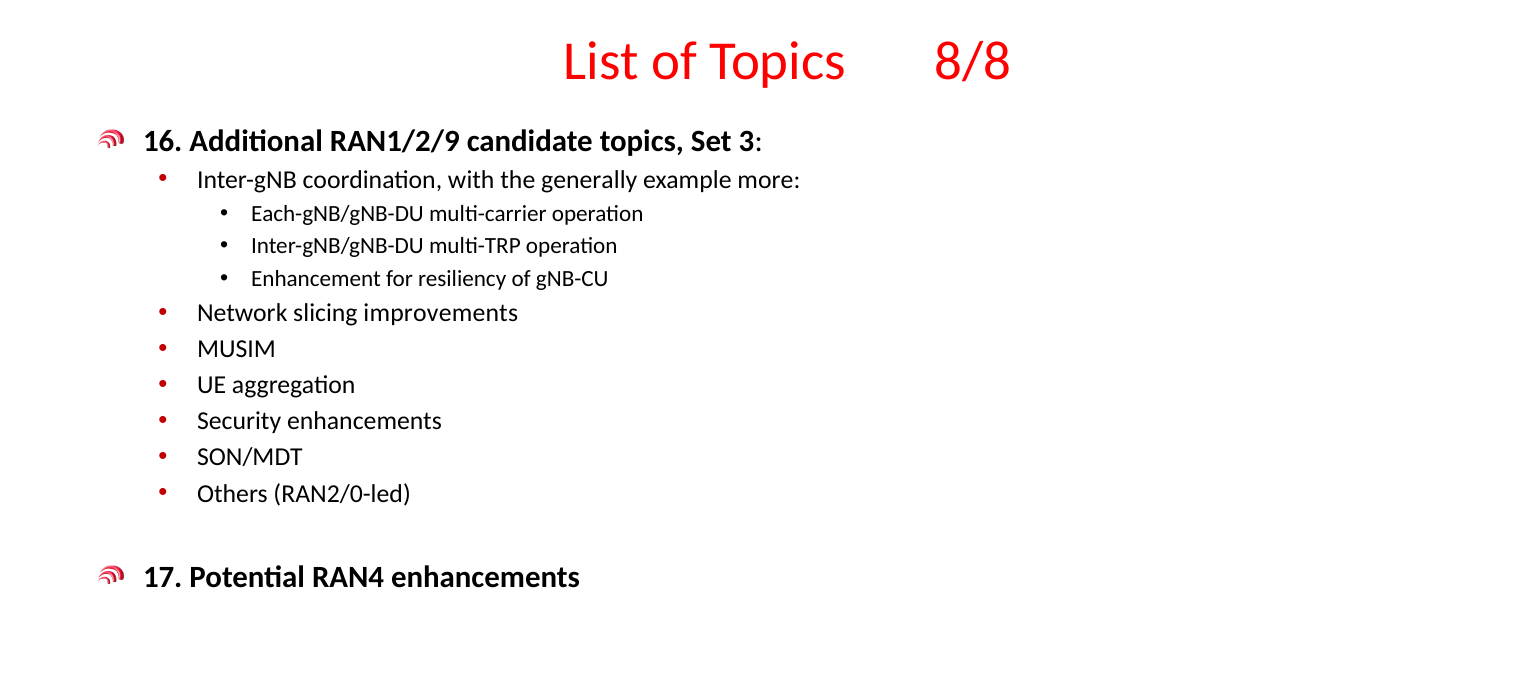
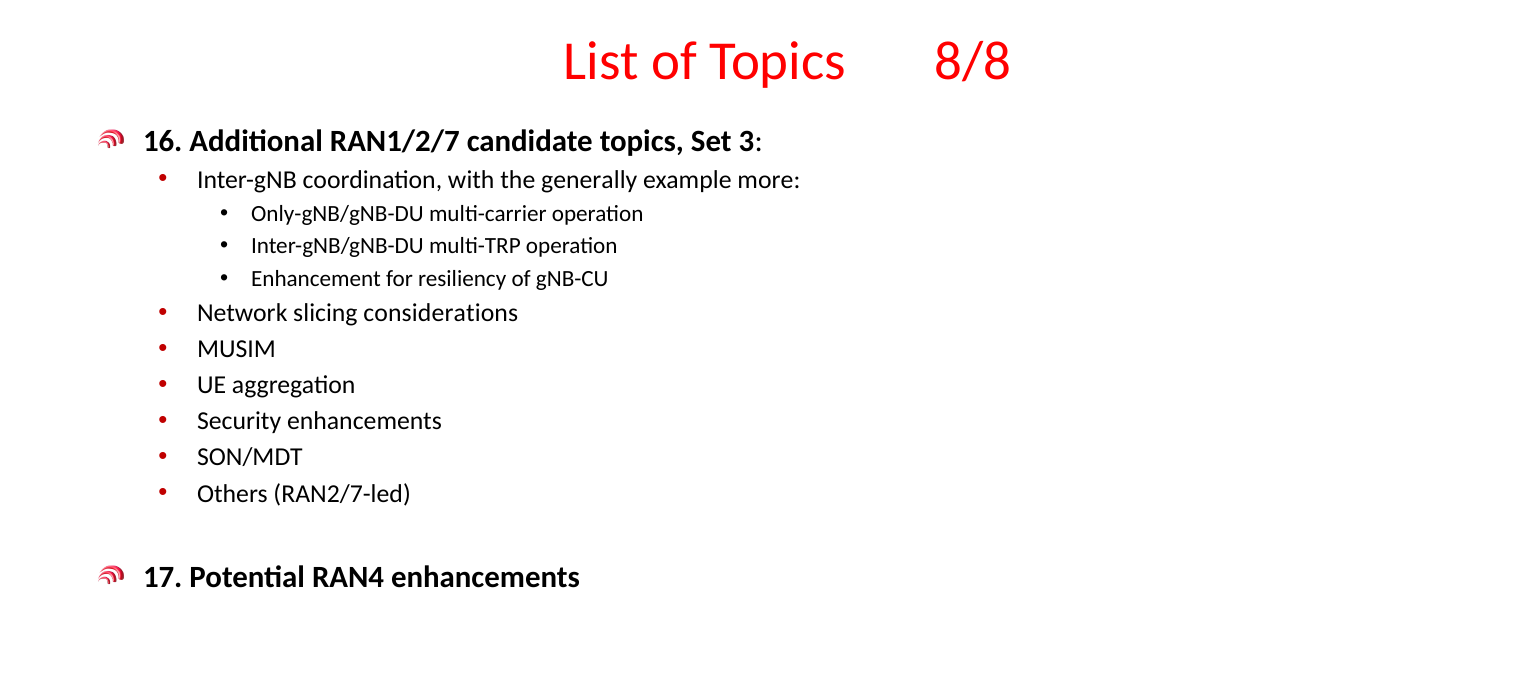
RAN1/2/9: RAN1/2/9 -> RAN1/2/7
Each-gNB/gNB-DU: Each-gNB/gNB-DU -> Only-gNB/gNB-DU
improvements: improvements -> considerations
RAN2/0-led: RAN2/0-led -> RAN2/7-led
